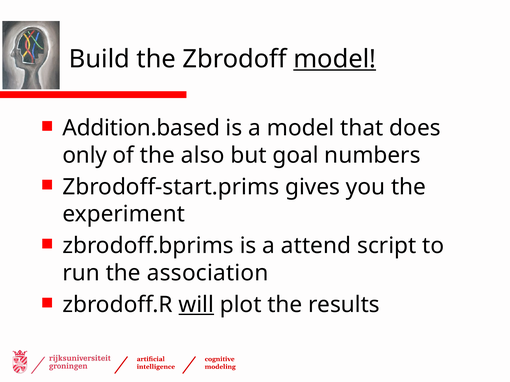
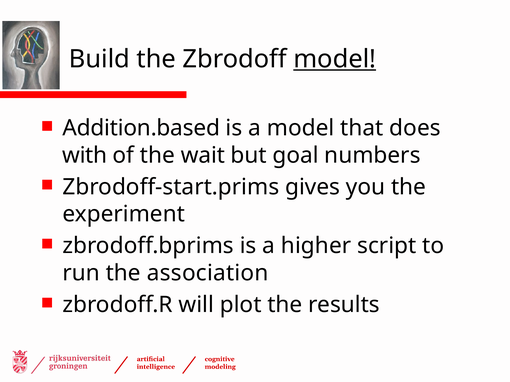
only: only -> with
also: also -> wait
attend: attend -> higher
will underline: present -> none
